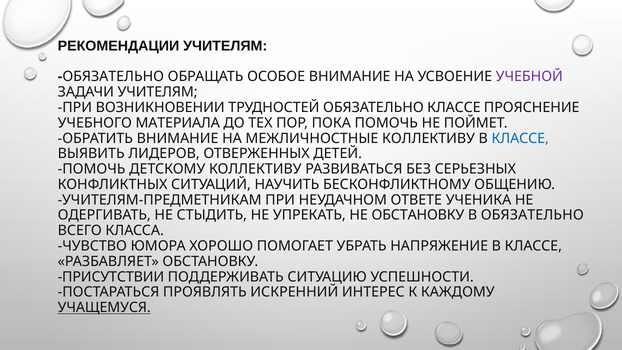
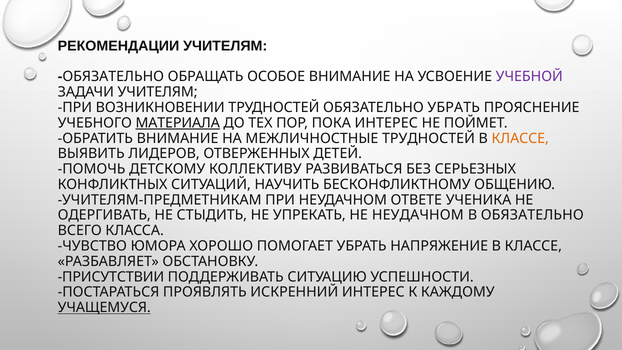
ОБЯЗАТЕЛЬНО КЛАССЕ: КЛАССЕ -> УБРАТЬ
МАТЕРИАЛА underline: none -> present
ПОКА ПОМОЧЬ: ПОМОЧЬ -> ИНТЕРЕС
МЕЖЛИЧНОСТНЫЕ КОЛЛЕКТИВУ: КОЛЛЕКТИВУ -> ТРУДНОСТЕЙ
КЛАССЕ at (520, 138) colour: blue -> orange
НЕ ОБСТАНОВКУ: ОБСТАНОВКУ -> НЕУДАЧНОМ
